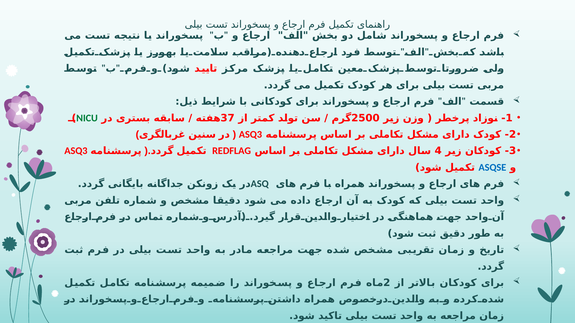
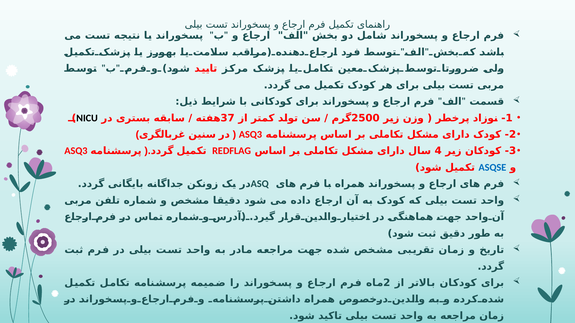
NICU colour: green -> black
